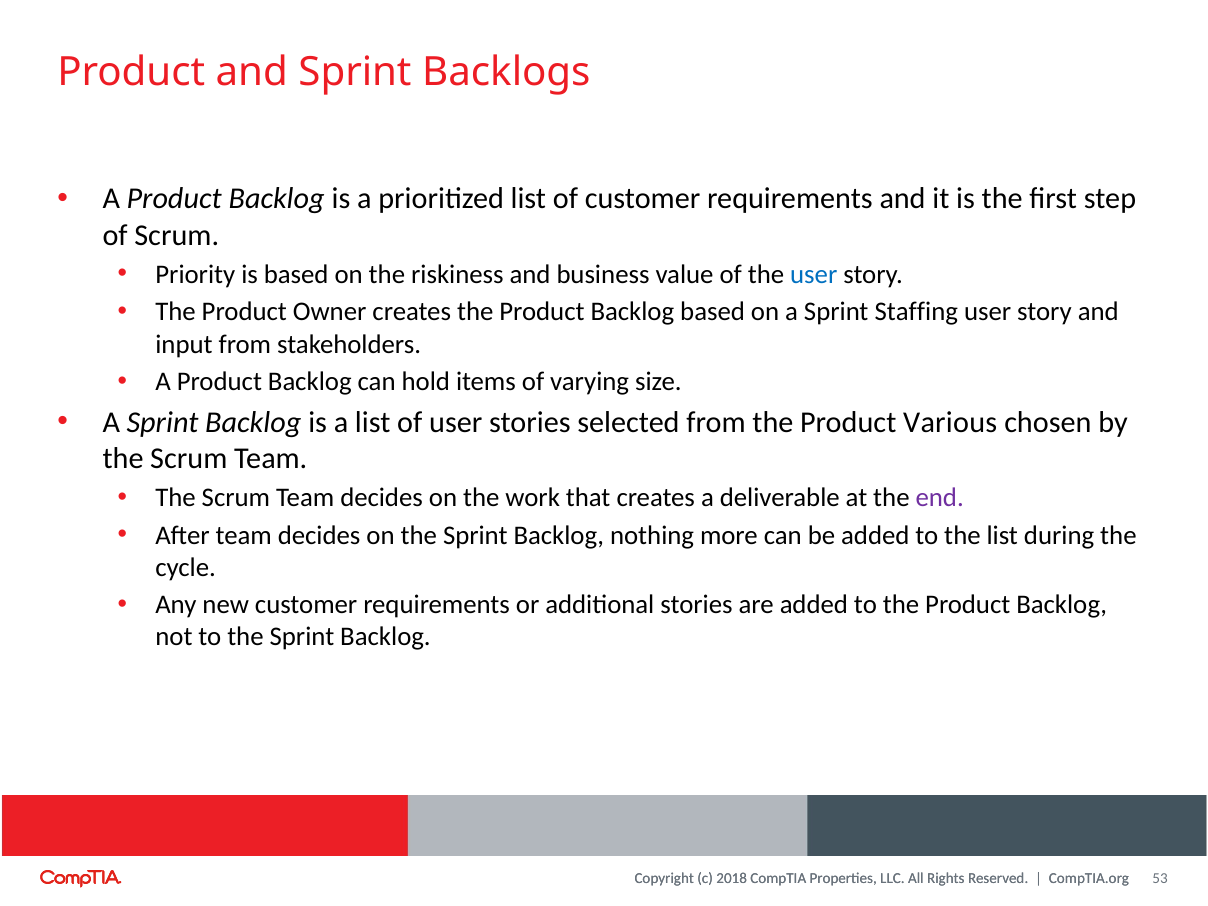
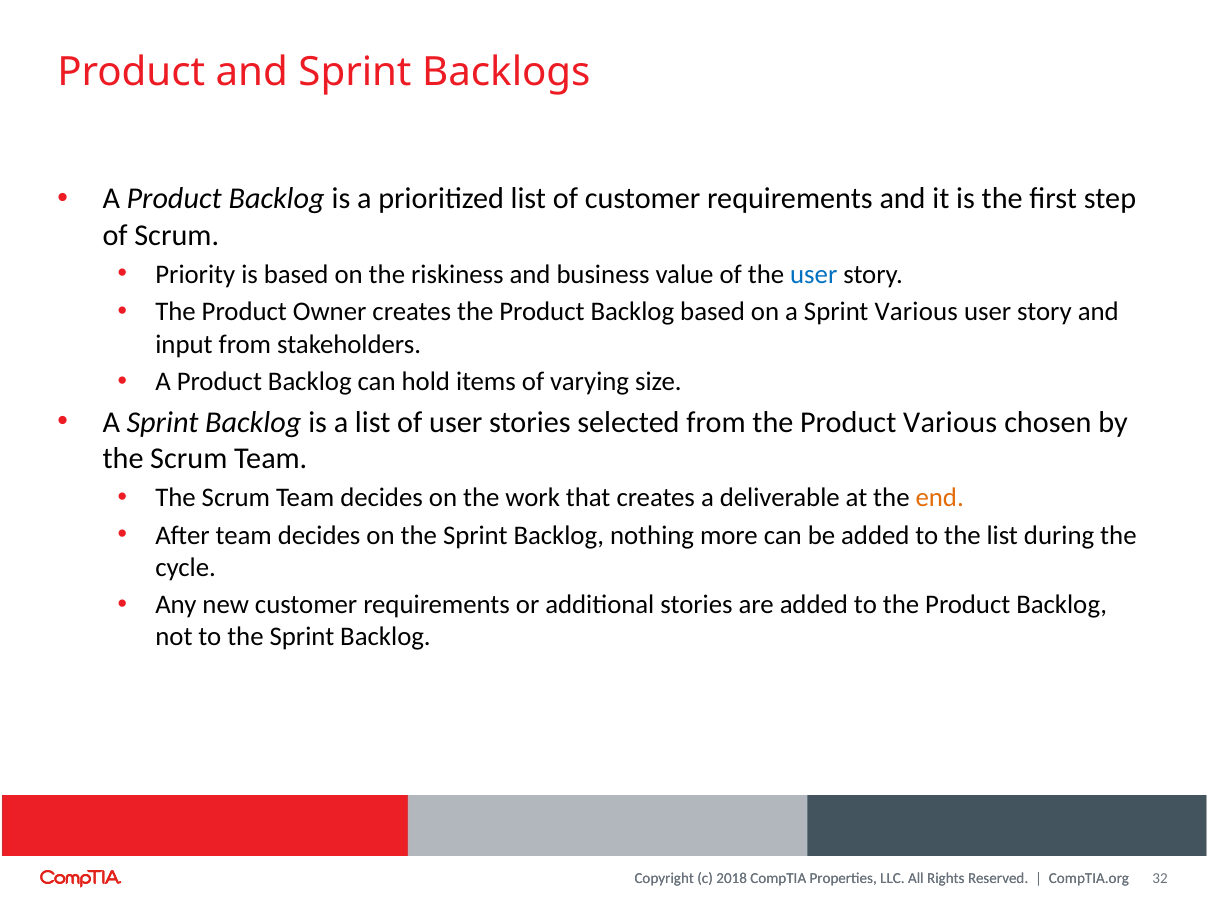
Sprint Staffing: Staffing -> Various
end colour: purple -> orange
53: 53 -> 32
